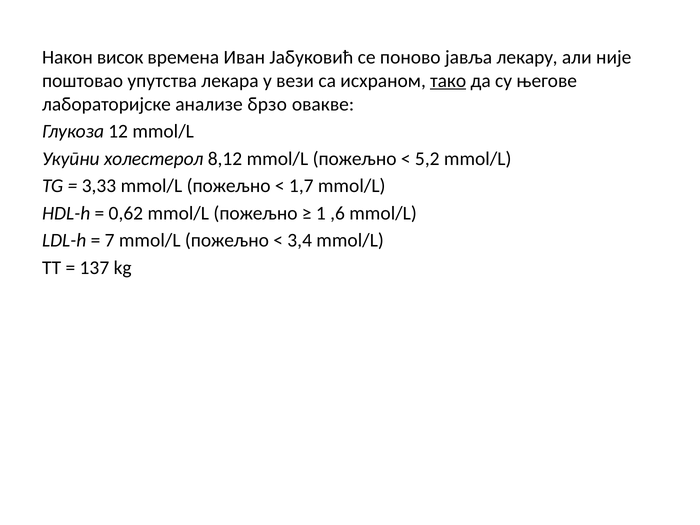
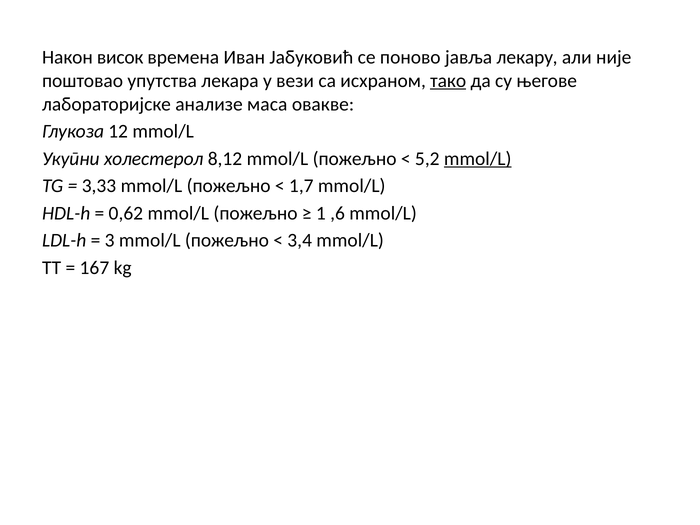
брзо: брзо -> маса
mmol/L at (478, 159) underline: none -> present
7: 7 -> 3
137: 137 -> 167
